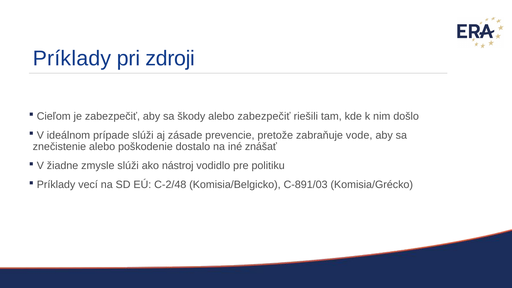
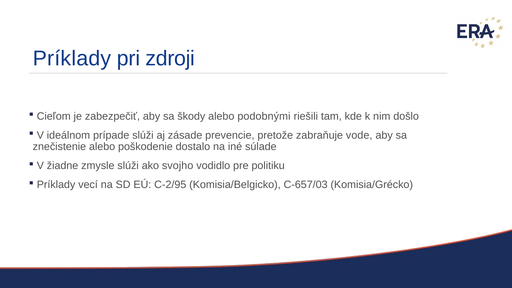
alebo zabezpečiť: zabezpečiť -> podobnými
znášať: znášať -> súlade
nástroj: nástroj -> svojho
C-2/48: C-2/48 -> C-2/95
C-891/03: C-891/03 -> C-657/03
